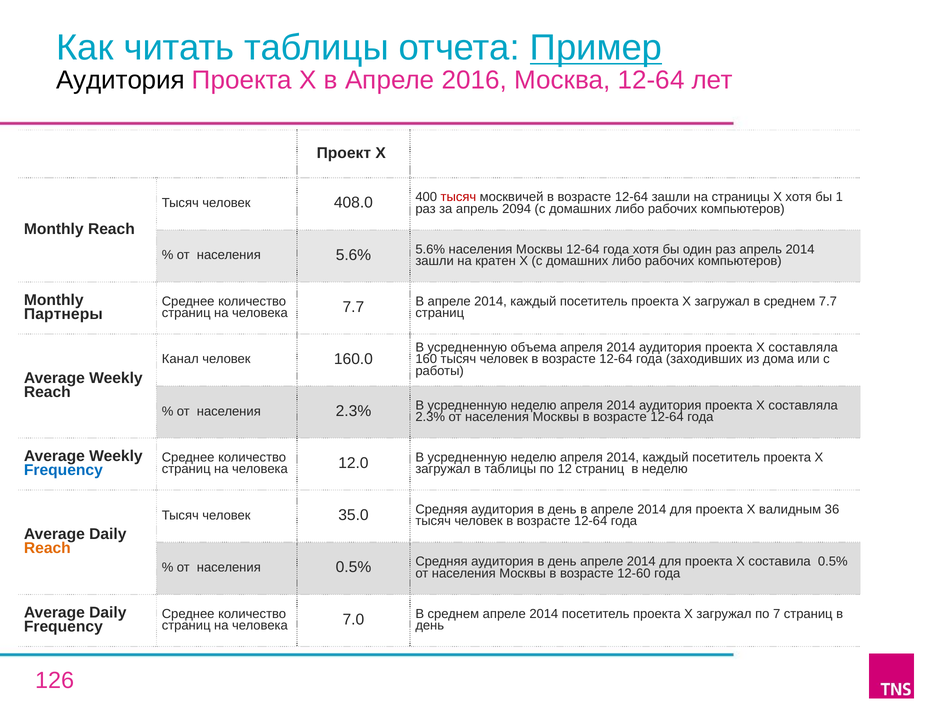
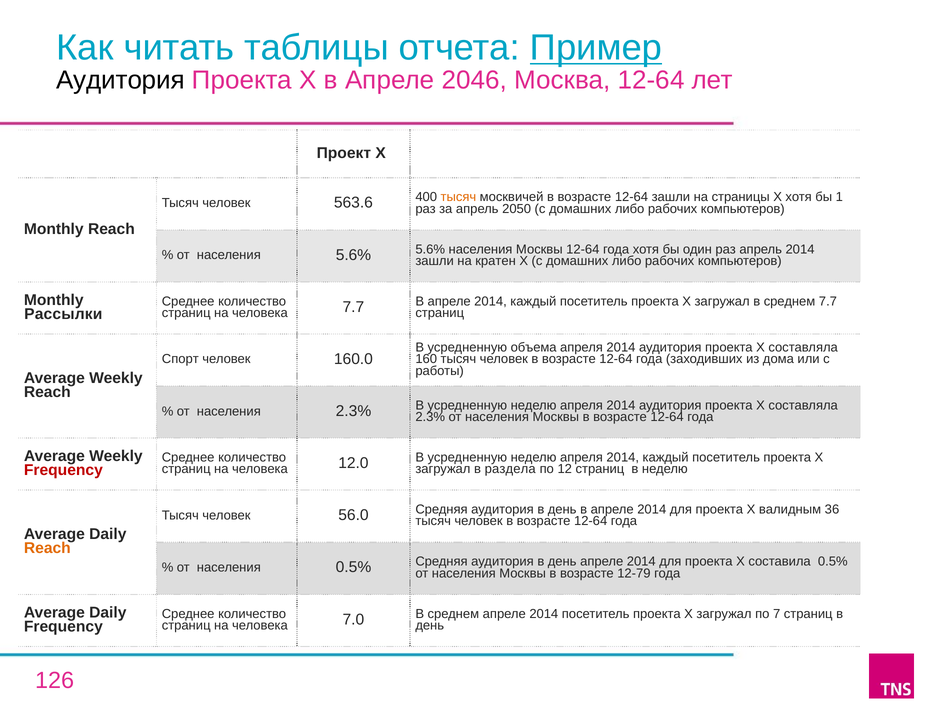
2016: 2016 -> 2046
408.0: 408.0 -> 563.6
тысяч at (458, 197) colour: red -> orange
2094: 2094 -> 2050
Партнеры: Партнеры -> Рассылки
Канал: Канал -> Спорт
Frequency at (63, 470) colour: blue -> red
в таблицы: таблицы -> раздела
35.0: 35.0 -> 56.0
12-60: 12-60 -> 12-79
